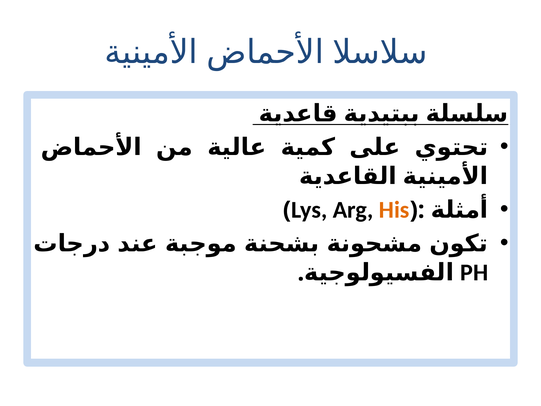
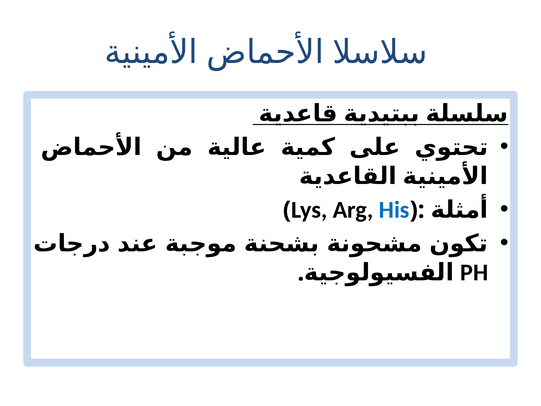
His colour: orange -> blue
